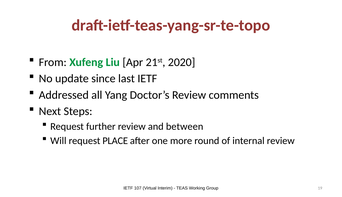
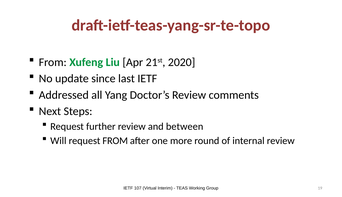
request PLACE: PLACE -> FROM
